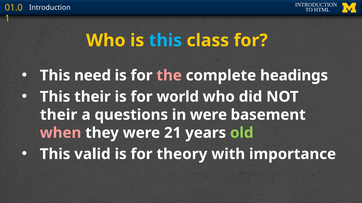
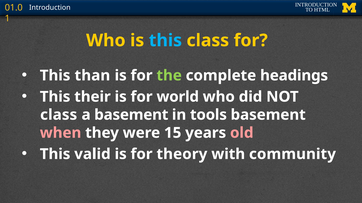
need: need -> than
the colour: pink -> light green
their at (59, 115): their -> class
a questions: questions -> basement
in were: were -> tools
21: 21 -> 15
old colour: light green -> pink
importance: importance -> community
